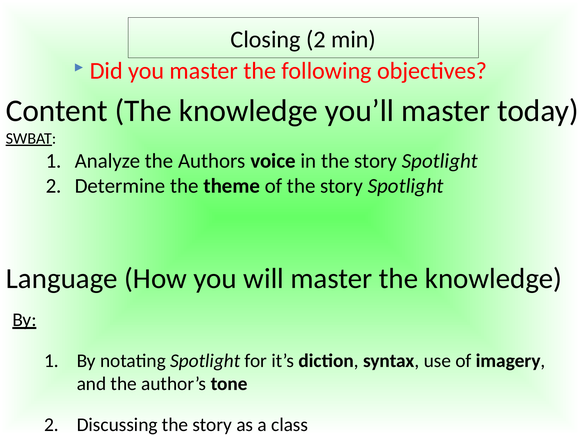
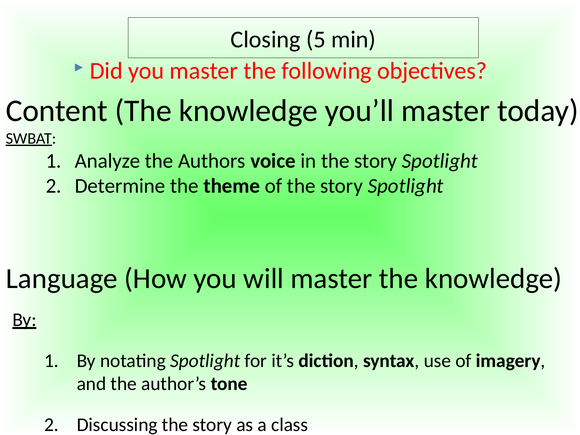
Closing 2: 2 -> 5
